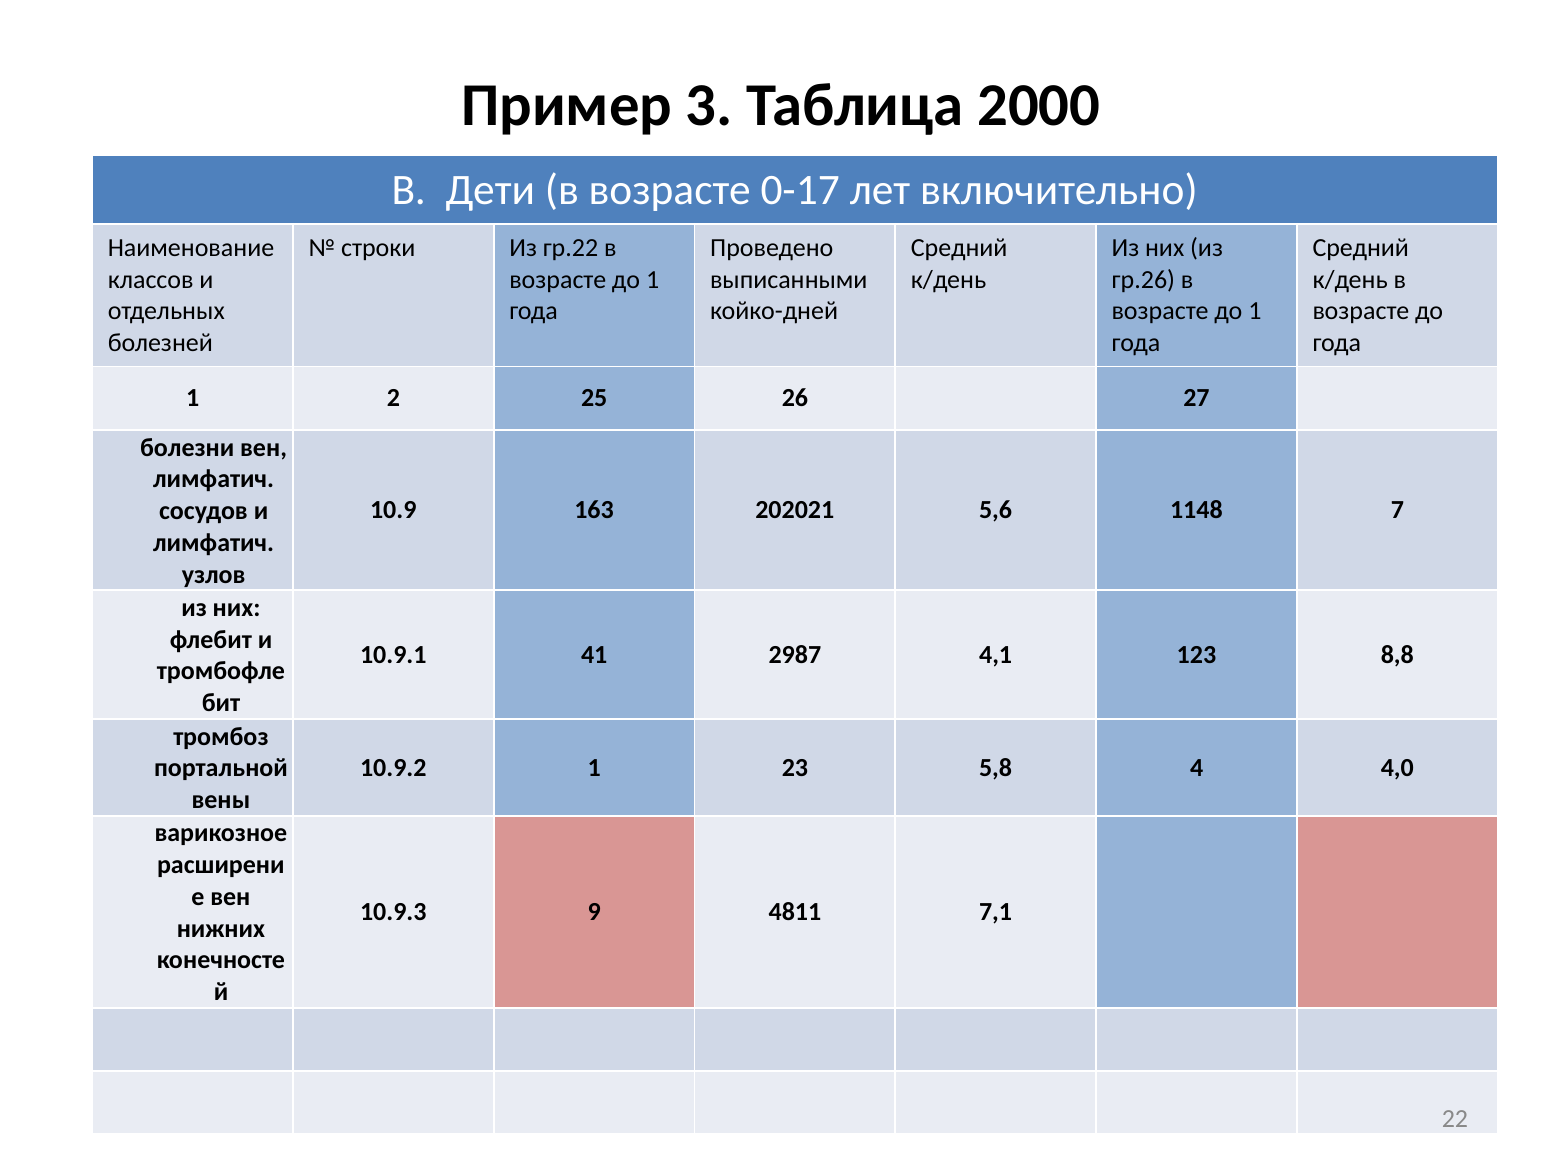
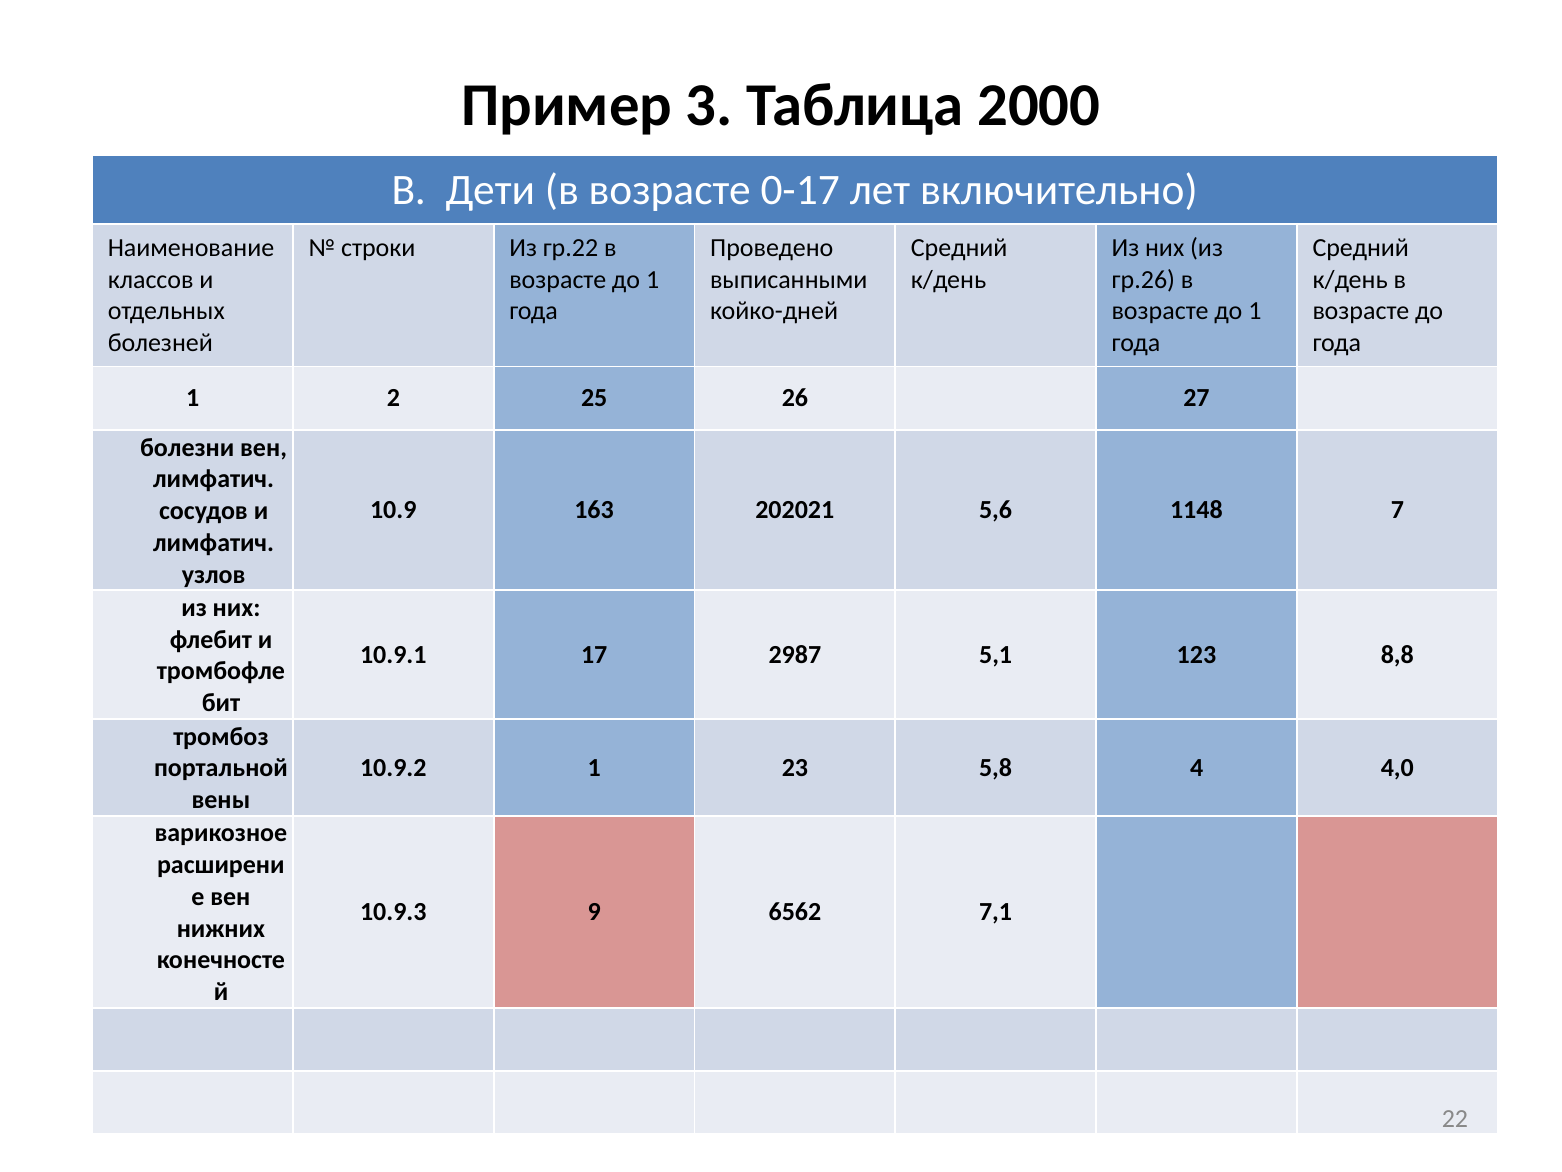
41: 41 -> 17
4,1: 4,1 -> 5,1
4811: 4811 -> 6562
